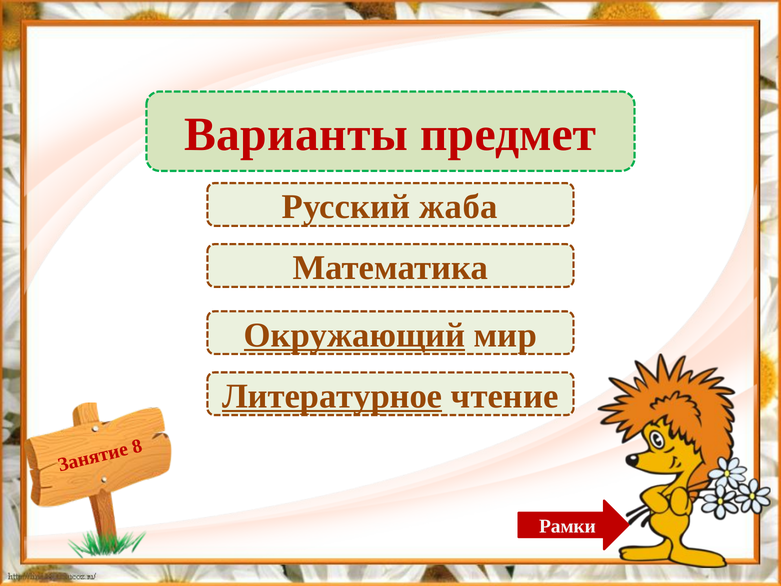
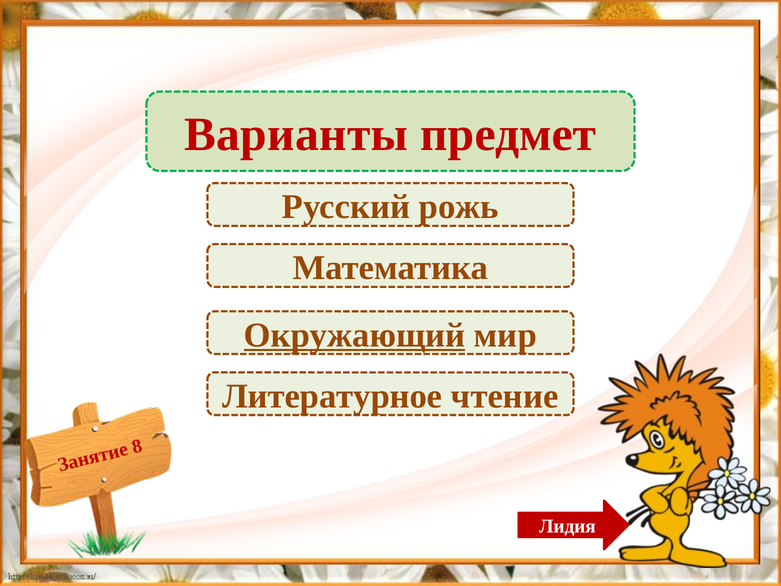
жаба: жаба -> рожь
Литературное underline: present -> none
Рамки: Рамки -> Лидия
